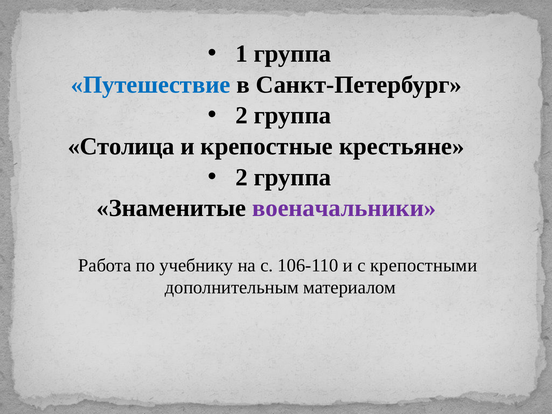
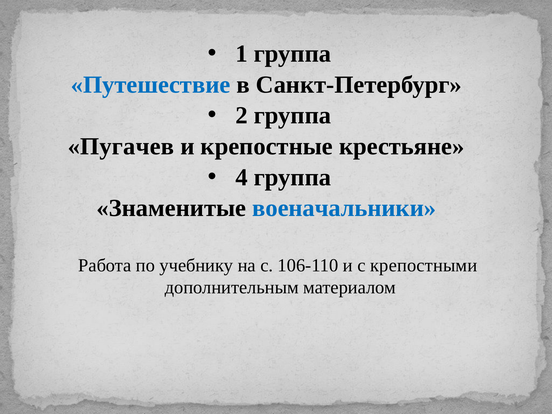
Столица: Столица -> Пугачев
2 at (242, 177): 2 -> 4
военачальники colour: purple -> blue
